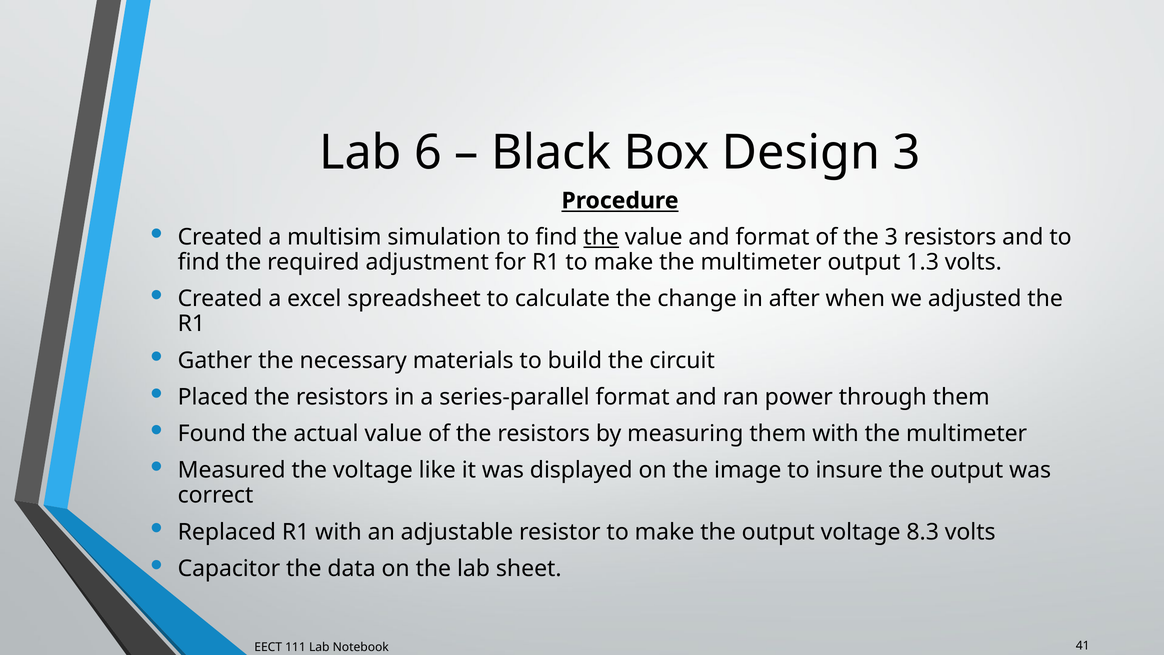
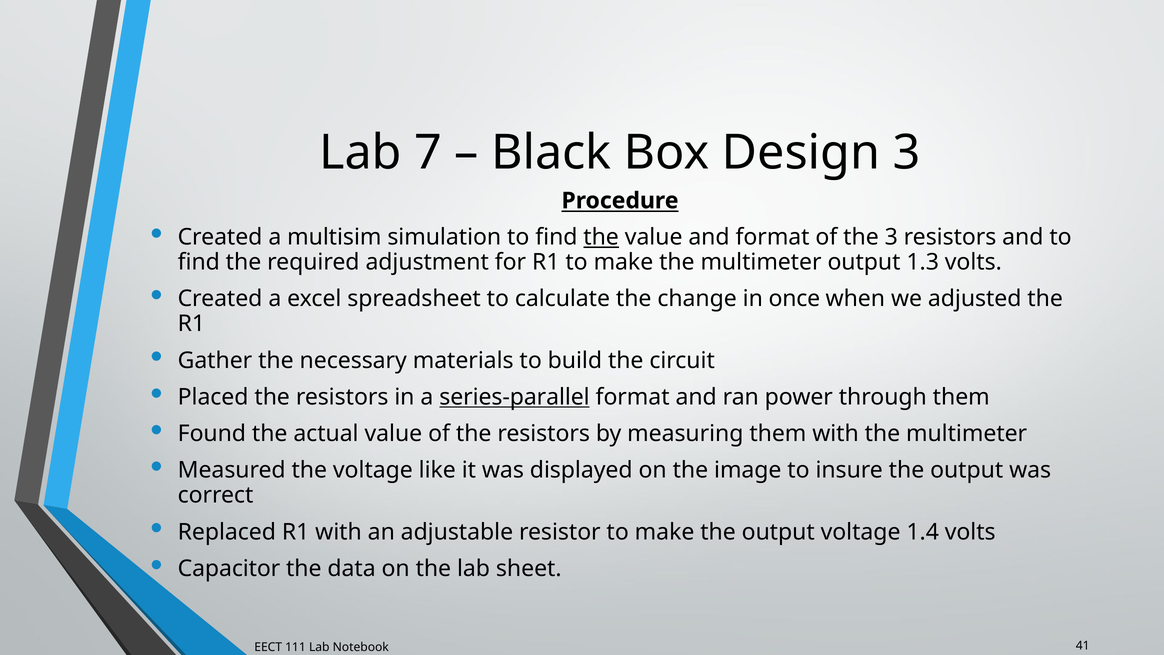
6: 6 -> 7
after: after -> once
series-parallel underline: none -> present
8.3: 8.3 -> 1.4
